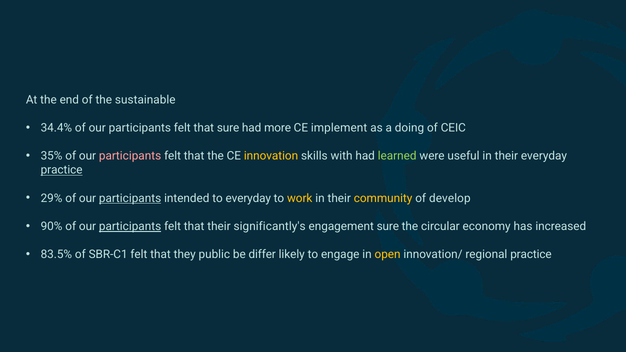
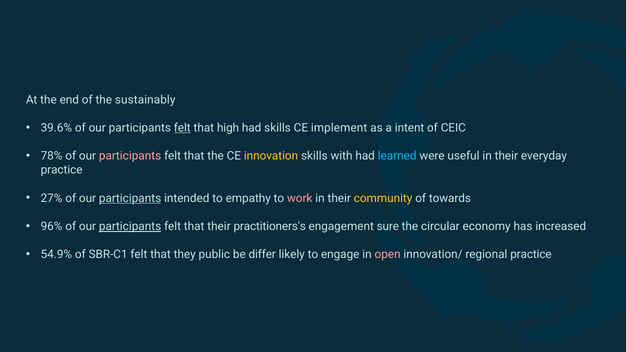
sustainable: sustainable -> sustainably
34.4%: 34.4% -> 39.6%
felt at (182, 128) underline: none -> present
that sure: sure -> high
had more: more -> skills
doing: doing -> intent
35%: 35% -> 78%
learned colour: light green -> light blue
practice at (62, 170) underline: present -> none
29%: 29% -> 27%
to everyday: everyday -> empathy
work colour: yellow -> pink
develop: develop -> towards
90%: 90% -> 96%
significantly's: significantly's -> practitioners's
83.5%: 83.5% -> 54.9%
open colour: yellow -> pink
